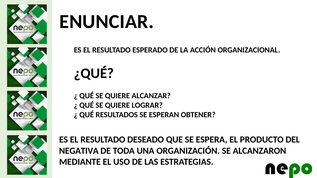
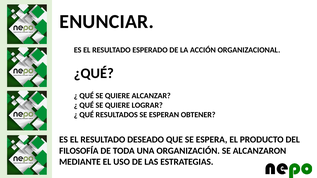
NEGATIVA: NEGATIVA -> FILOSOFÍA
